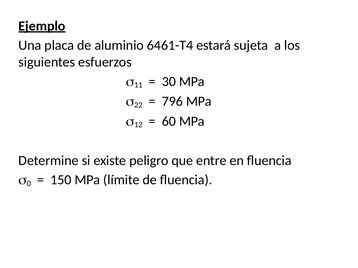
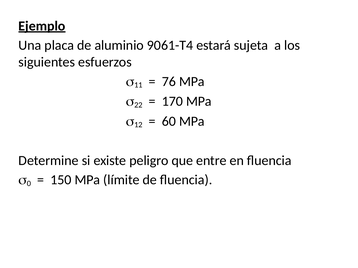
6461-T4: 6461-T4 -> 9061-T4
30: 30 -> 76
796: 796 -> 170
